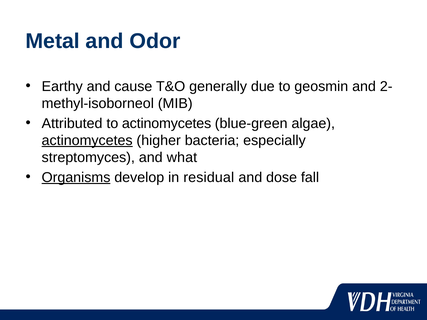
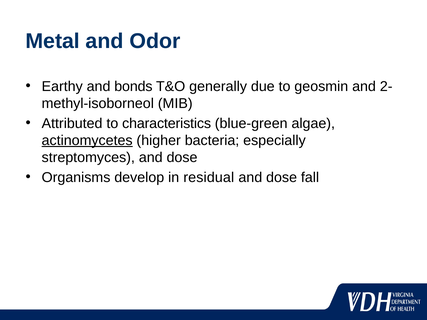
cause: cause -> bonds
to actinomycetes: actinomycetes -> characteristics
streptomyces and what: what -> dose
Organisms underline: present -> none
